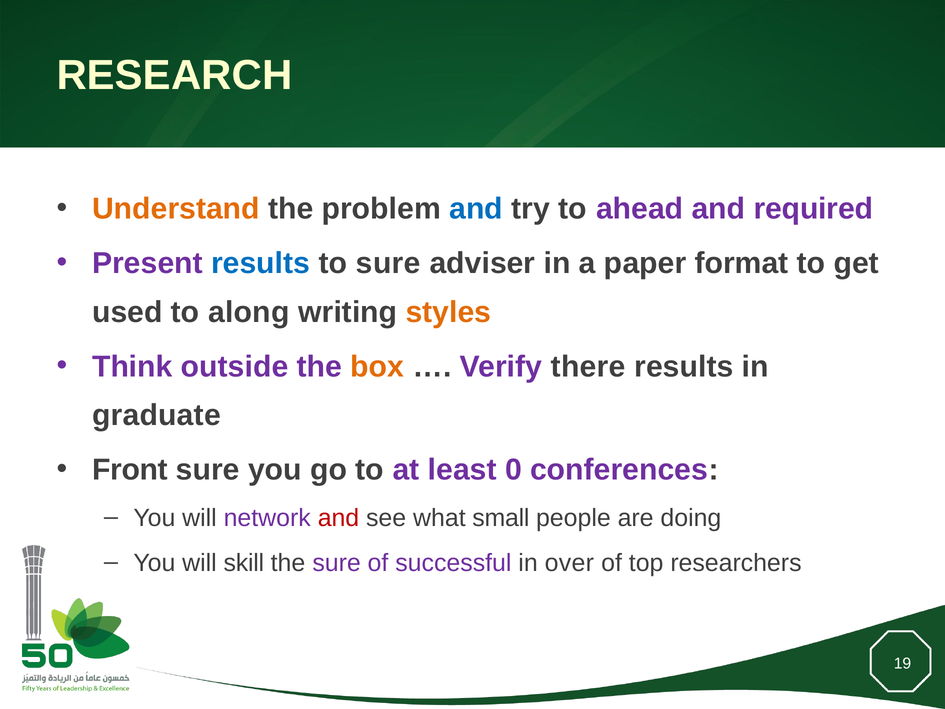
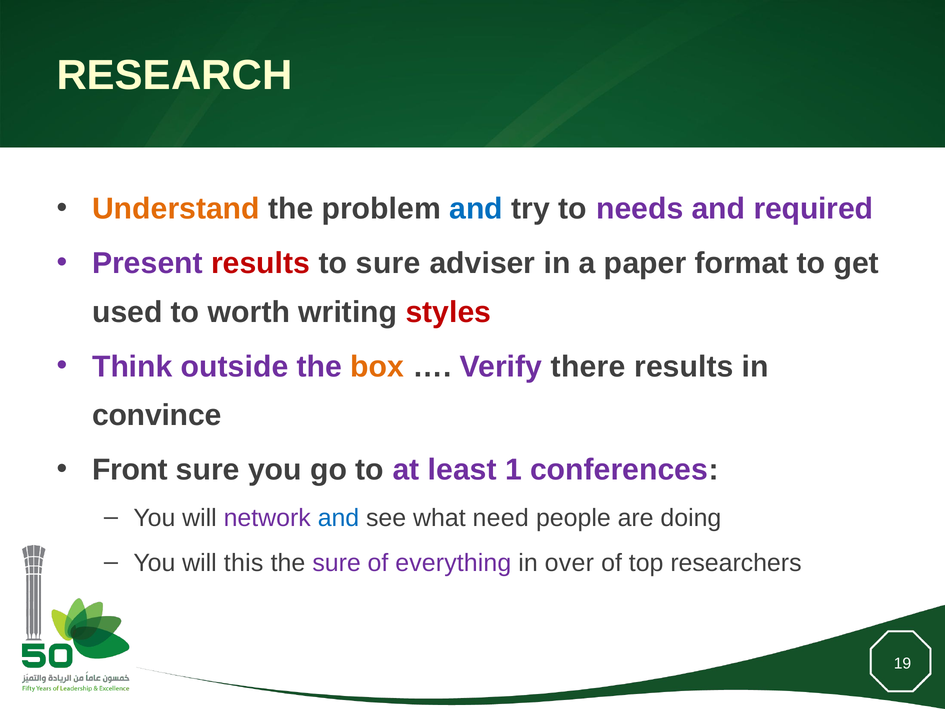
ahead: ahead -> needs
results at (261, 263) colour: blue -> red
along: along -> worth
styles colour: orange -> red
graduate: graduate -> convince
0: 0 -> 1
and at (338, 518) colour: red -> blue
small: small -> need
skill: skill -> this
successful: successful -> everything
